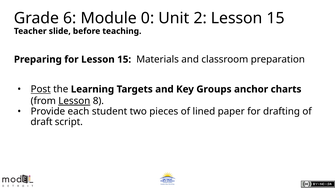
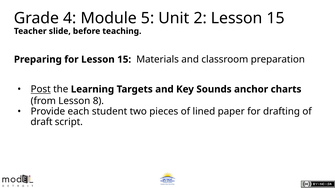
6: 6 -> 4
0: 0 -> 5
Groups: Groups -> Sounds
Lesson at (74, 101) underline: present -> none
